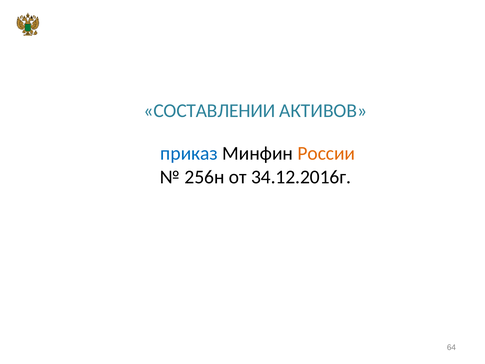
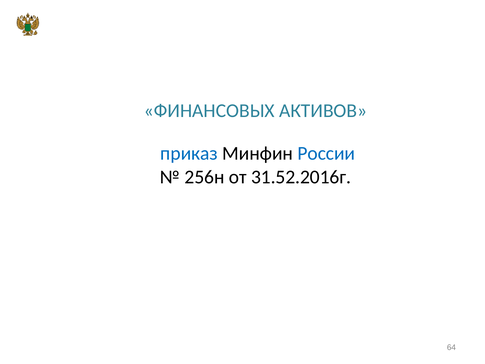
СОСТАВЛЕНИИ: СОСТАВЛЕНИИ -> ФИНАНСОВЫХ
России colour: orange -> blue
34.12.2016г: 34.12.2016г -> 31.52.2016г
